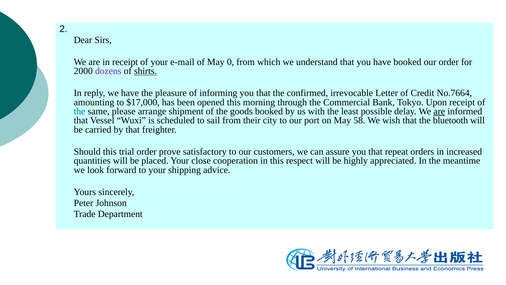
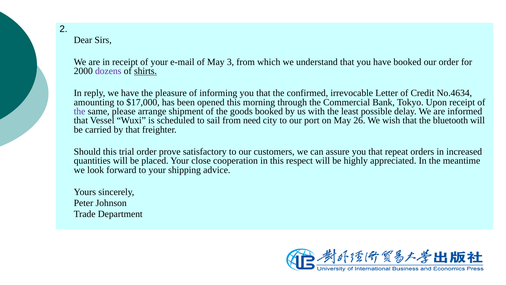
0: 0 -> 3
No.7664: No.7664 -> No.4634
the at (80, 111) colour: blue -> purple
are at (439, 111) underline: present -> none
their: their -> need
58: 58 -> 26
